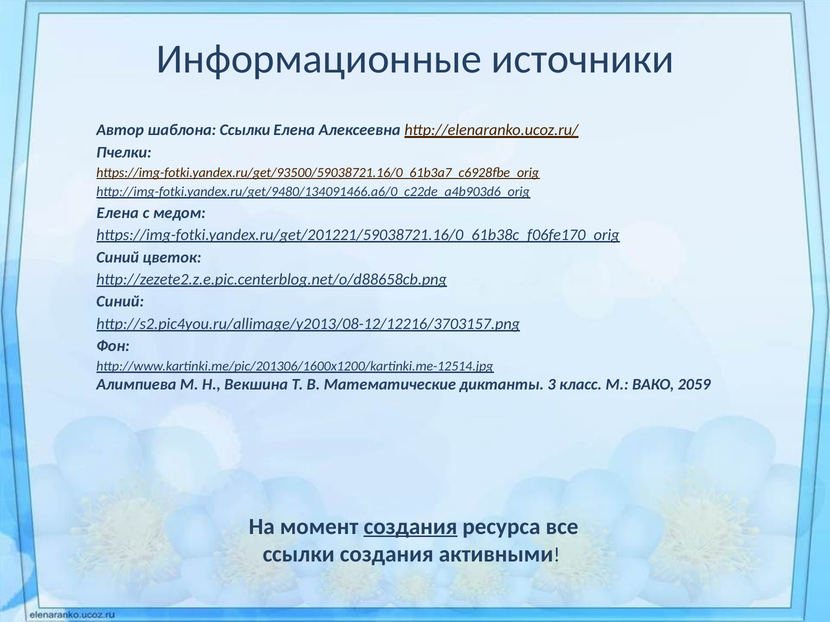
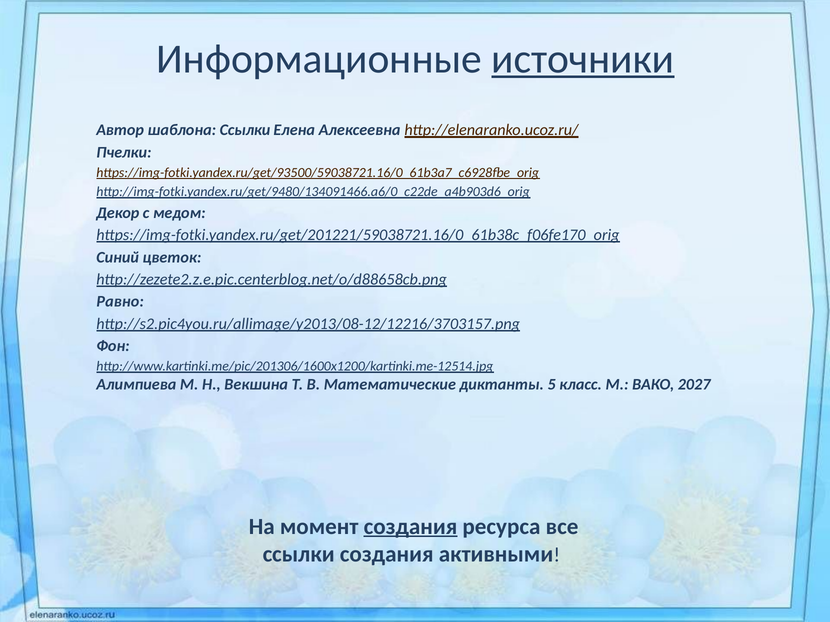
источники underline: none -> present
Елена at (118, 213): Елена -> Декор
Синий at (120, 302): Синий -> Равно
3: 3 -> 5
2059: 2059 -> 2027
